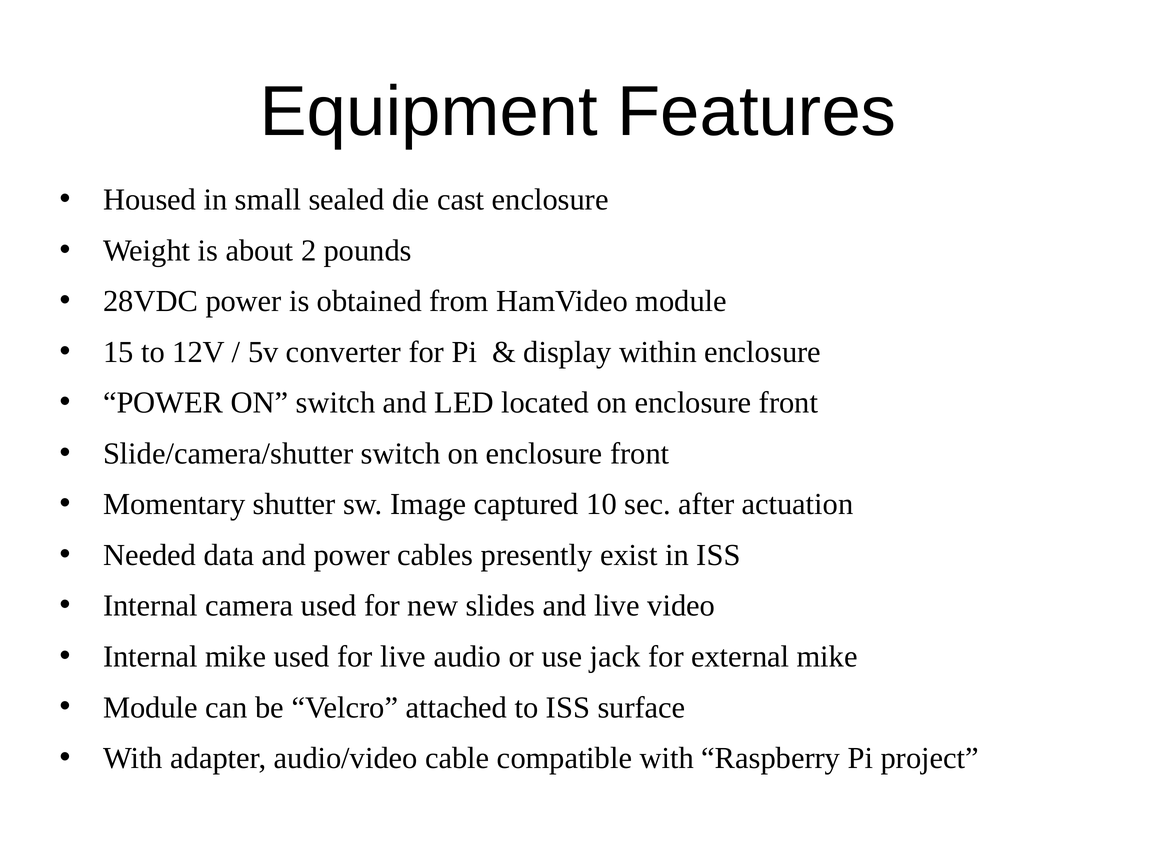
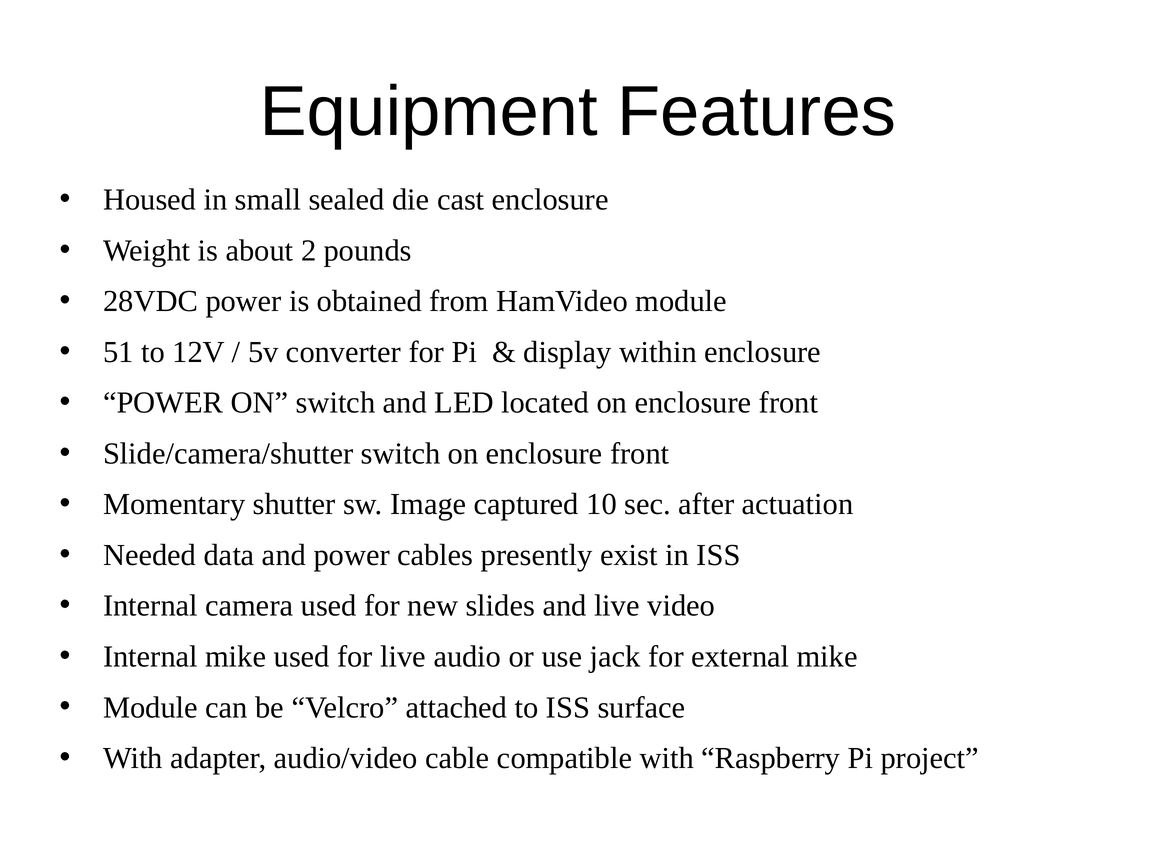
15: 15 -> 51
